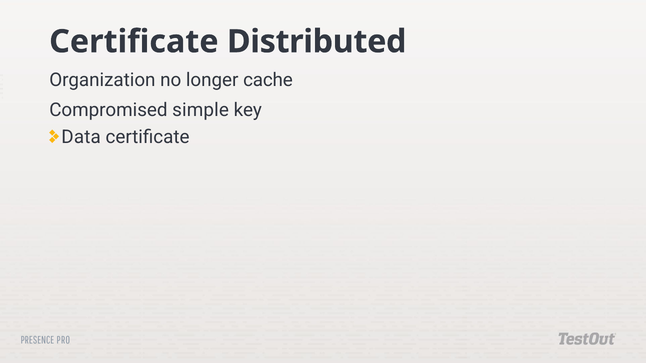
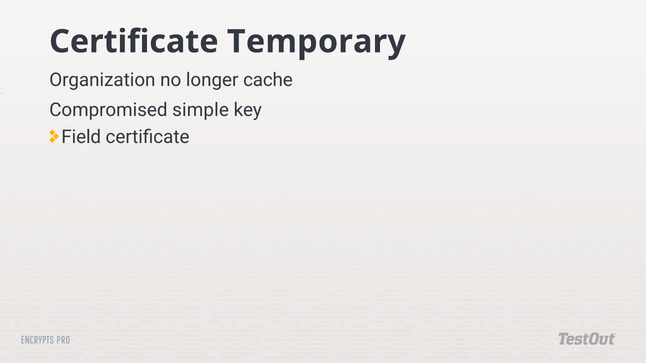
Distributed: Distributed -> Temporary
Data: Data -> Field
PRESENCE: PRESENCE -> ENCRYPTS
